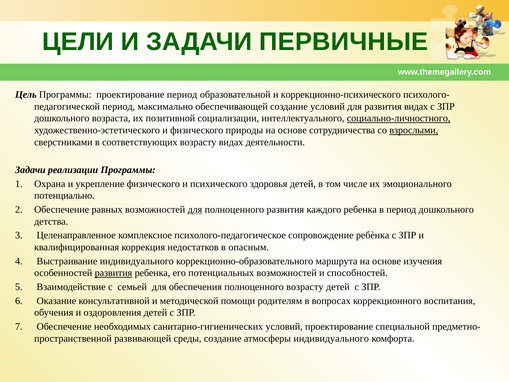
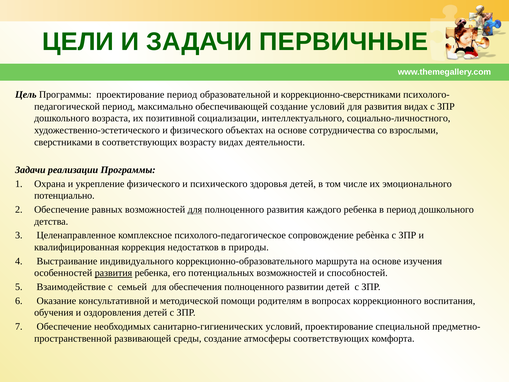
коррекционно-психического: коррекционно-психического -> коррекционно-сверстниками
социально-личностного underline: present -> none
природы: природы -> объектах
взрослыми underline: present -> none
опасным: опасным -> природы
полноценного возрасту: возрасту -> развитии
атмосферы индивидуального: индивидуального -> соответствующих
